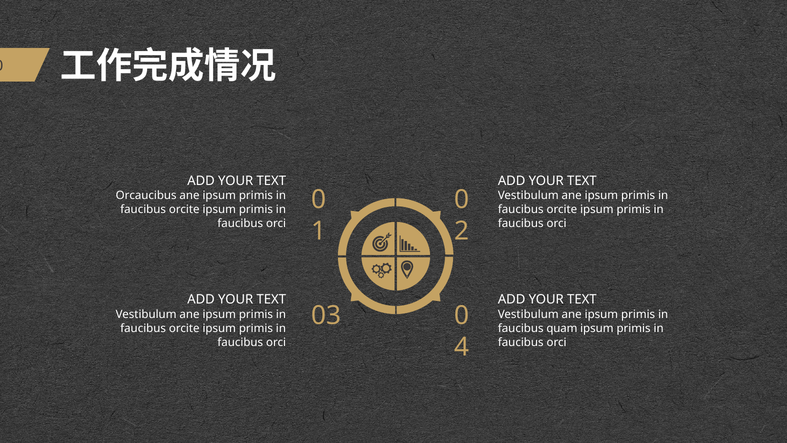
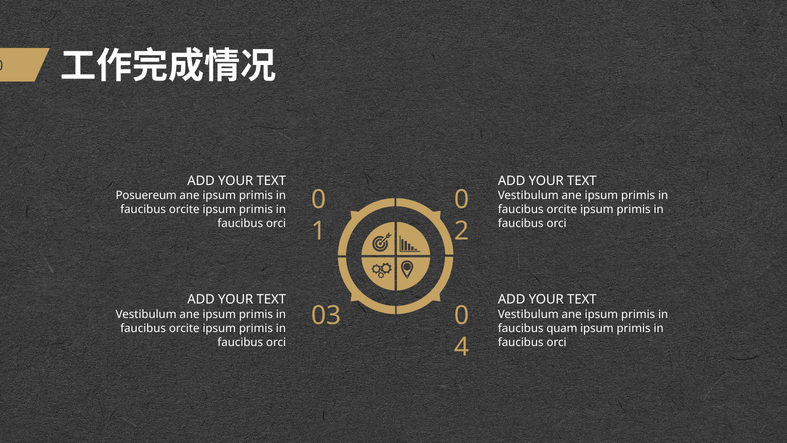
Orcaucibus: Orcaucibus -> Posuereum
